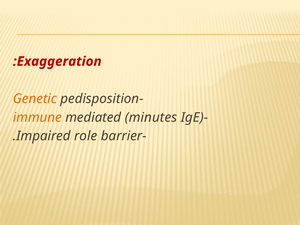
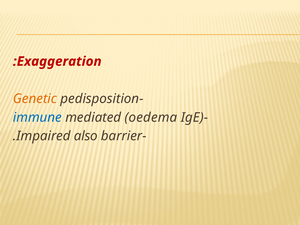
immune colour: orange -> blue
minutes: minutes -> oedema
role: role -> also
